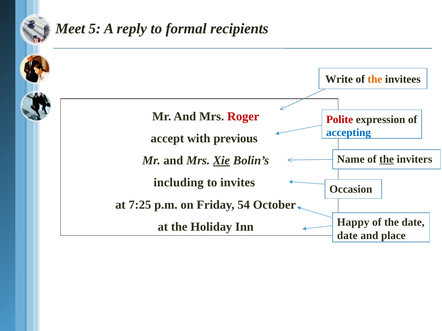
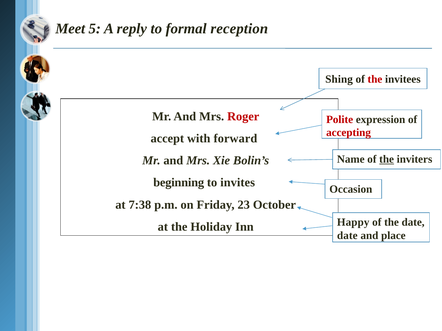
recipients: recipients -> reception
Write: Write -> Shing
the at (375, 79) colour: orange -> red
accepting colour: blue -> red
previous: previous -> forward
Xie underline: present -> none
including: including -> beginning
7:25: 7:25 -> 7:38
54: 54 -> 23
